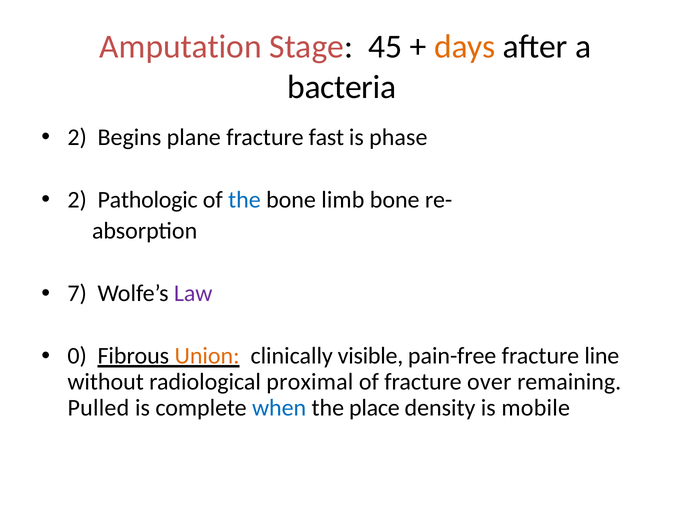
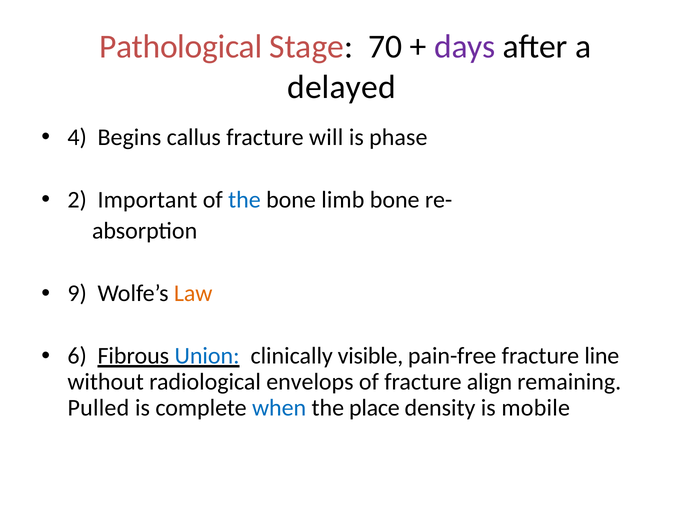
Amputation: Amputation -> Pathological
45: 45 -> 70
days colour: orange -> purple
bacteria: bacteria -> delayed
2 at (77, 137): 2 -> 4
plane: plane -> callus
fast: fast -> will
Pathologic: Pathologic -> Important
7: 7 -> 9
Law colour: purple -> orange
0: 0 -> 6
Union colour: orange -> blue
proximal: proximal -> envelops
over: over -> align
